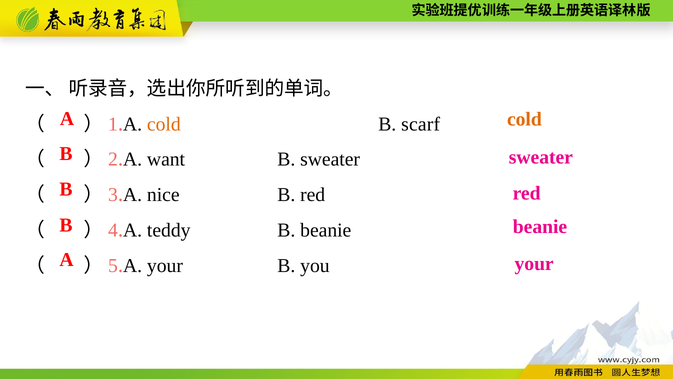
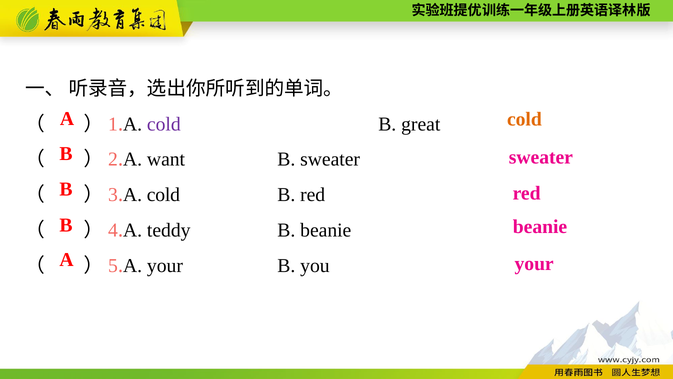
cold at (164, 124) colour: orange -> purple
scarf: scarf -> great
nice at (163, 195): nice -> cold
